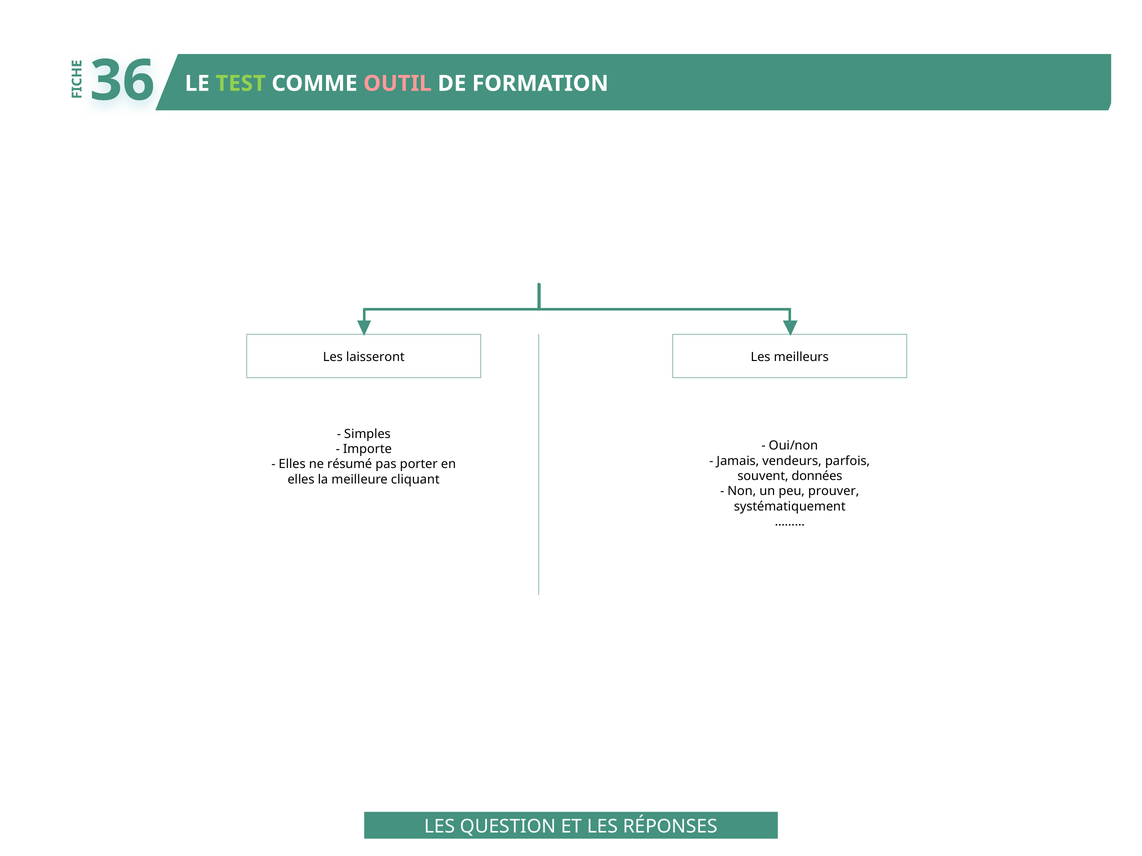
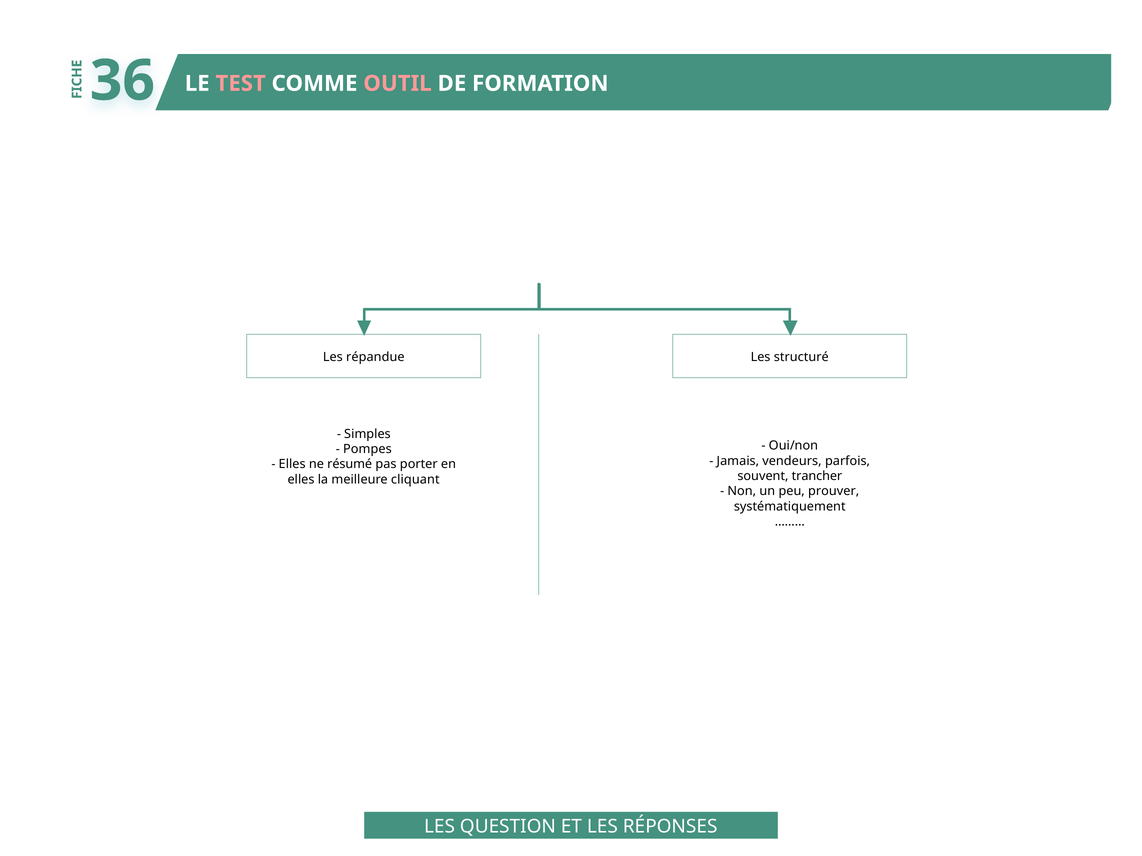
TEST colour: light green -> pink
laisseront: laisseront -> répandue
meilleurs: meilleurs -> structuré
Importe: Importe -> Pompes
données: données -> trancher
